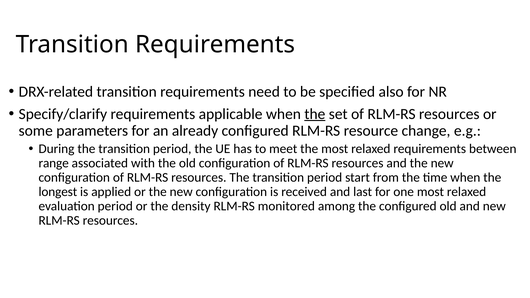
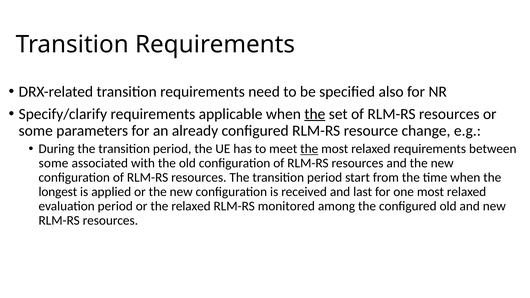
the at (309, 149) underline: none -> present
range at (54, 163): range -> some
the density: density -> relaxed
